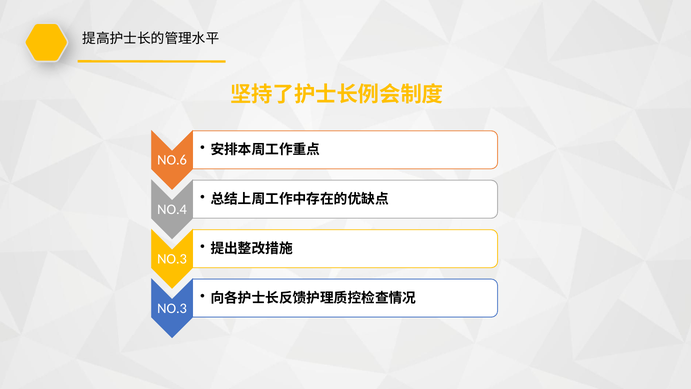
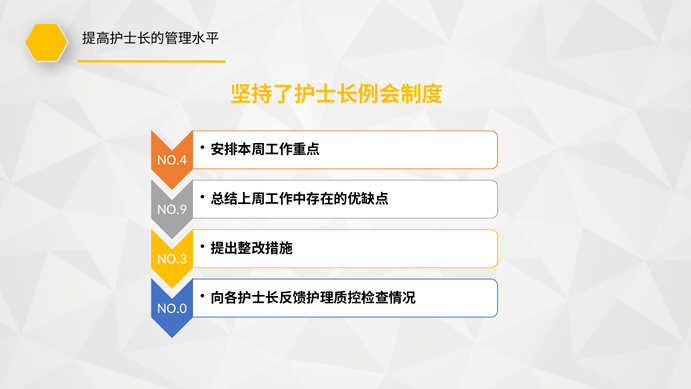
NO.6: NO.6 -> NO.4
NO.4: NO.4 -> NO.9
NO.3 at (172, 308): NO.3 -> NO.0
